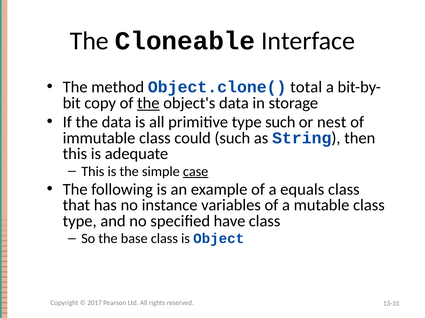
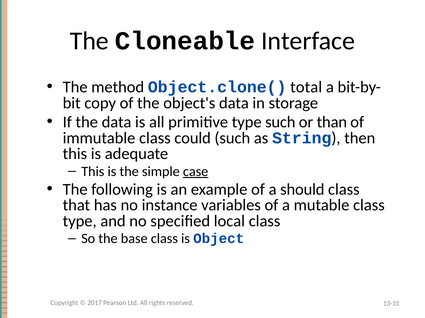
the at (148, 103) underline: present -> none
nest: nest -> than
equals: equals -> should
have: have -> local
